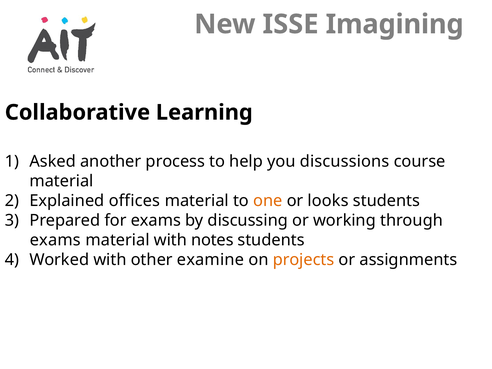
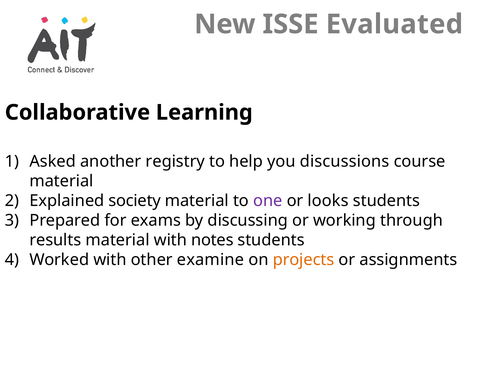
Imagining: Imagining -> Evaluated
process: process -> registry
offices: offices -> society
one colour: orange -> purple
exams at (55, 240): exams -> results
